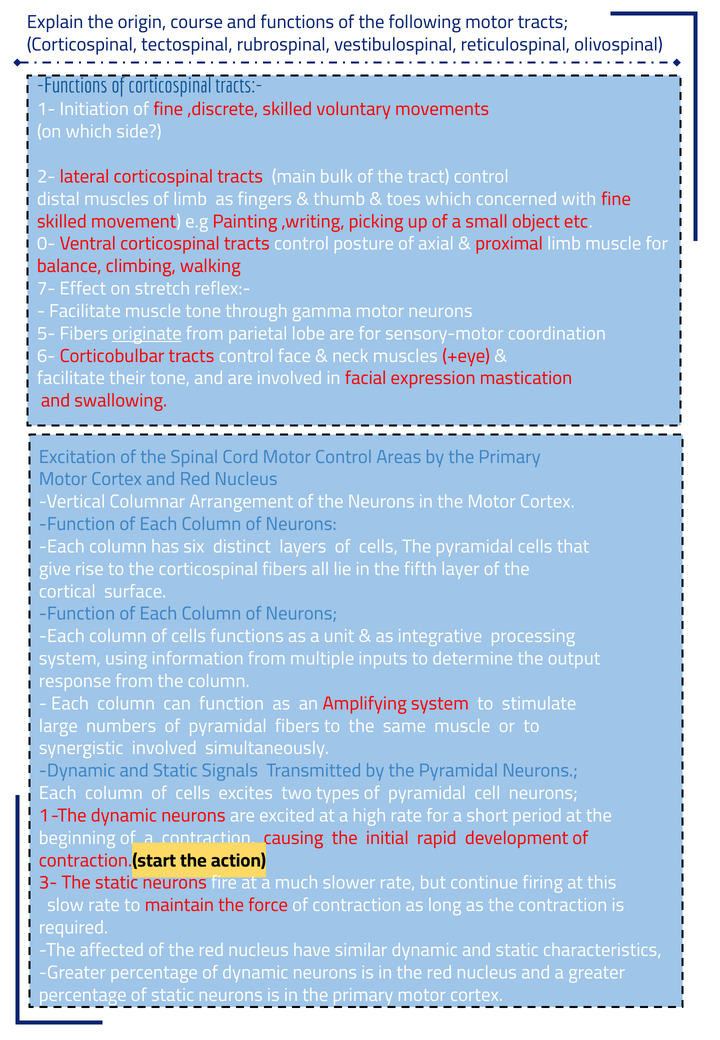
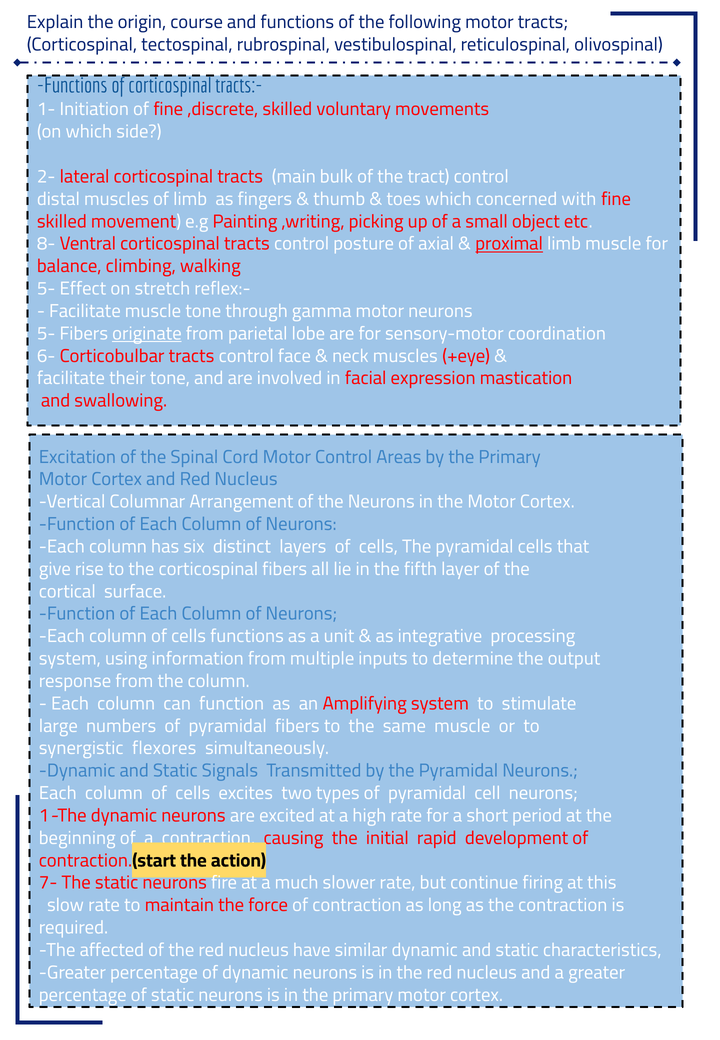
0-: 0- -> 8-
proximal underline: none -> present
7- at (46, 289): 7- -> 5-
synergistic involved: involved -> flexores
3-: 3- -> 7-
